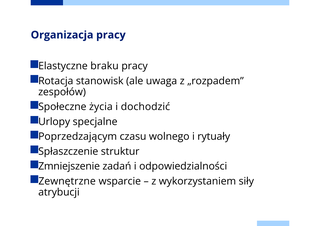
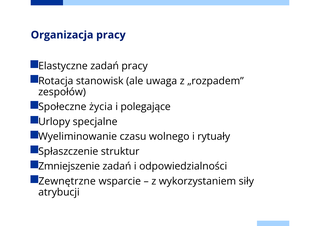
Elastyczne braku: braku -> zadań
dochodzić: dochodzić -> polegające
Poprzedzającym: Poprzedzającym -> Wyeliminowanie
